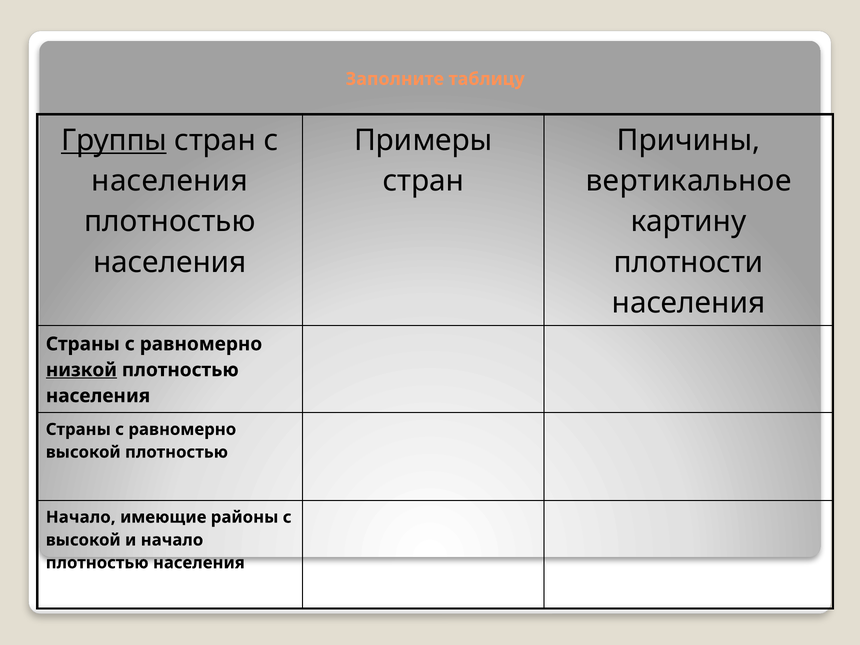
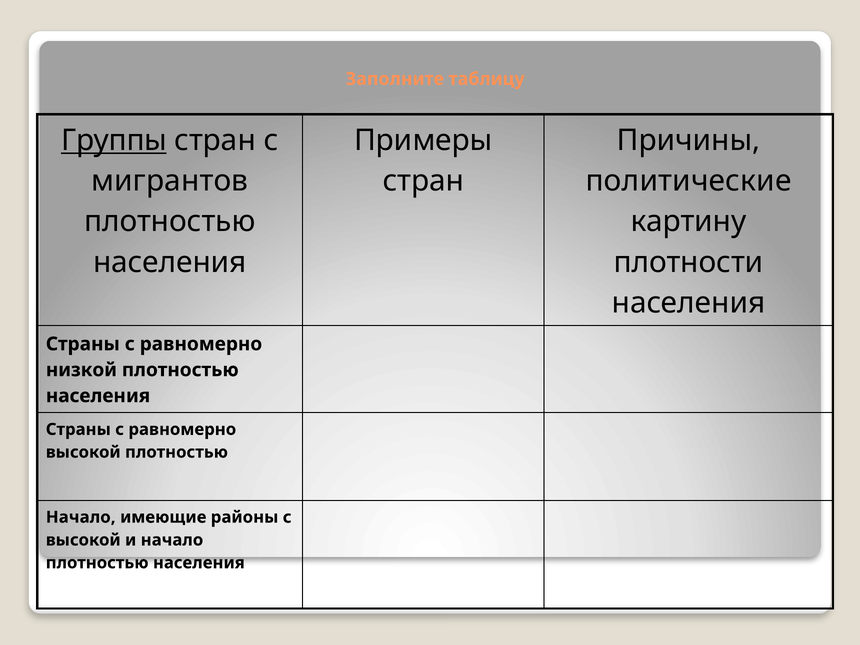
населения at (170, 181): населения -> мигрантов
вертикальное: вертикальное -> политические
низкой underline: present -> none
